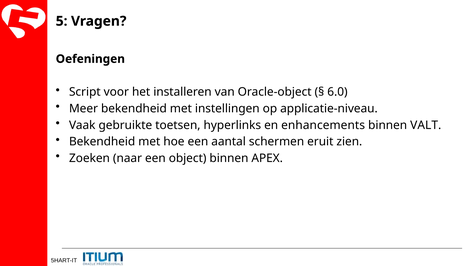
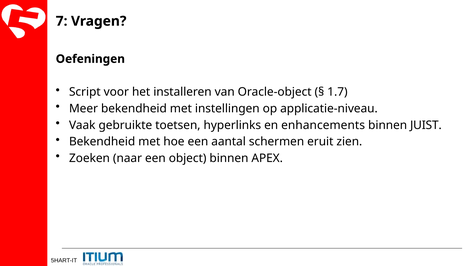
5: 5 -> 7
6.0: 6.0 -> 1.7
VALT: VALT -> JUIST
